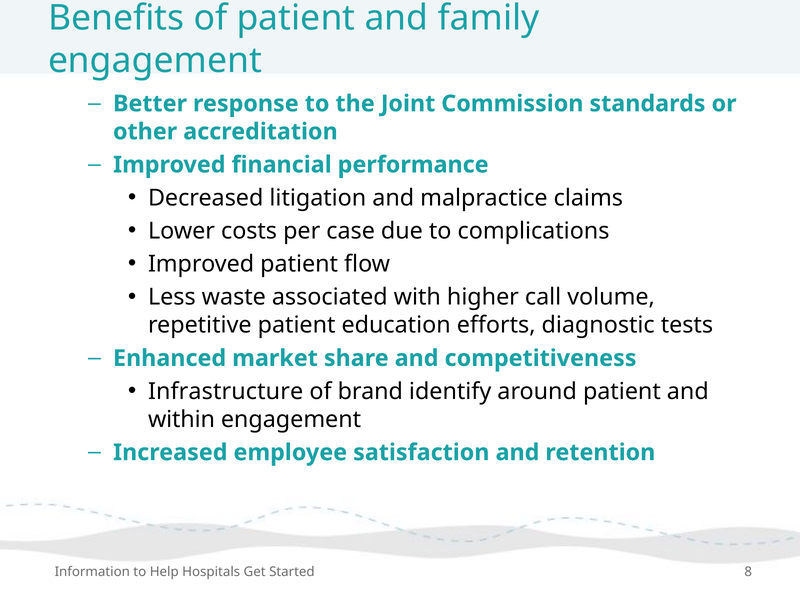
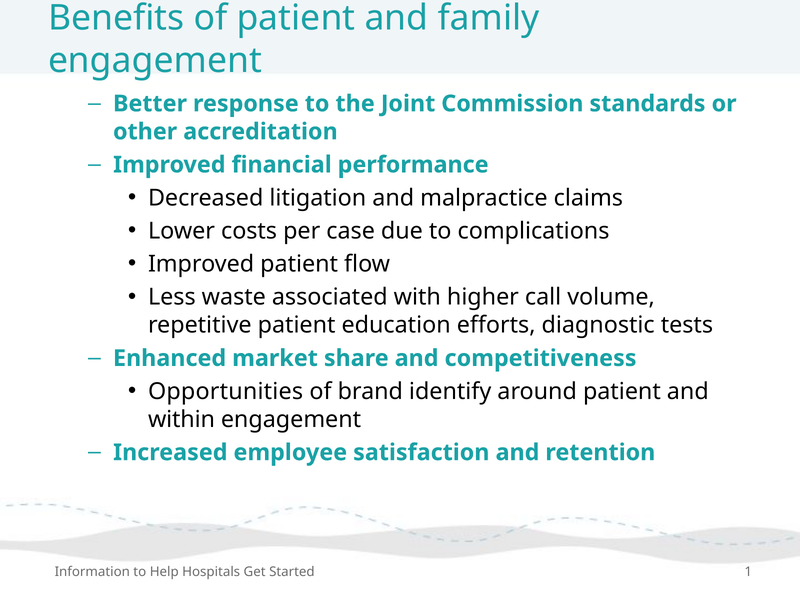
Infrastructure: Infrastructure -> Opportunities
8: 8 -> 1
